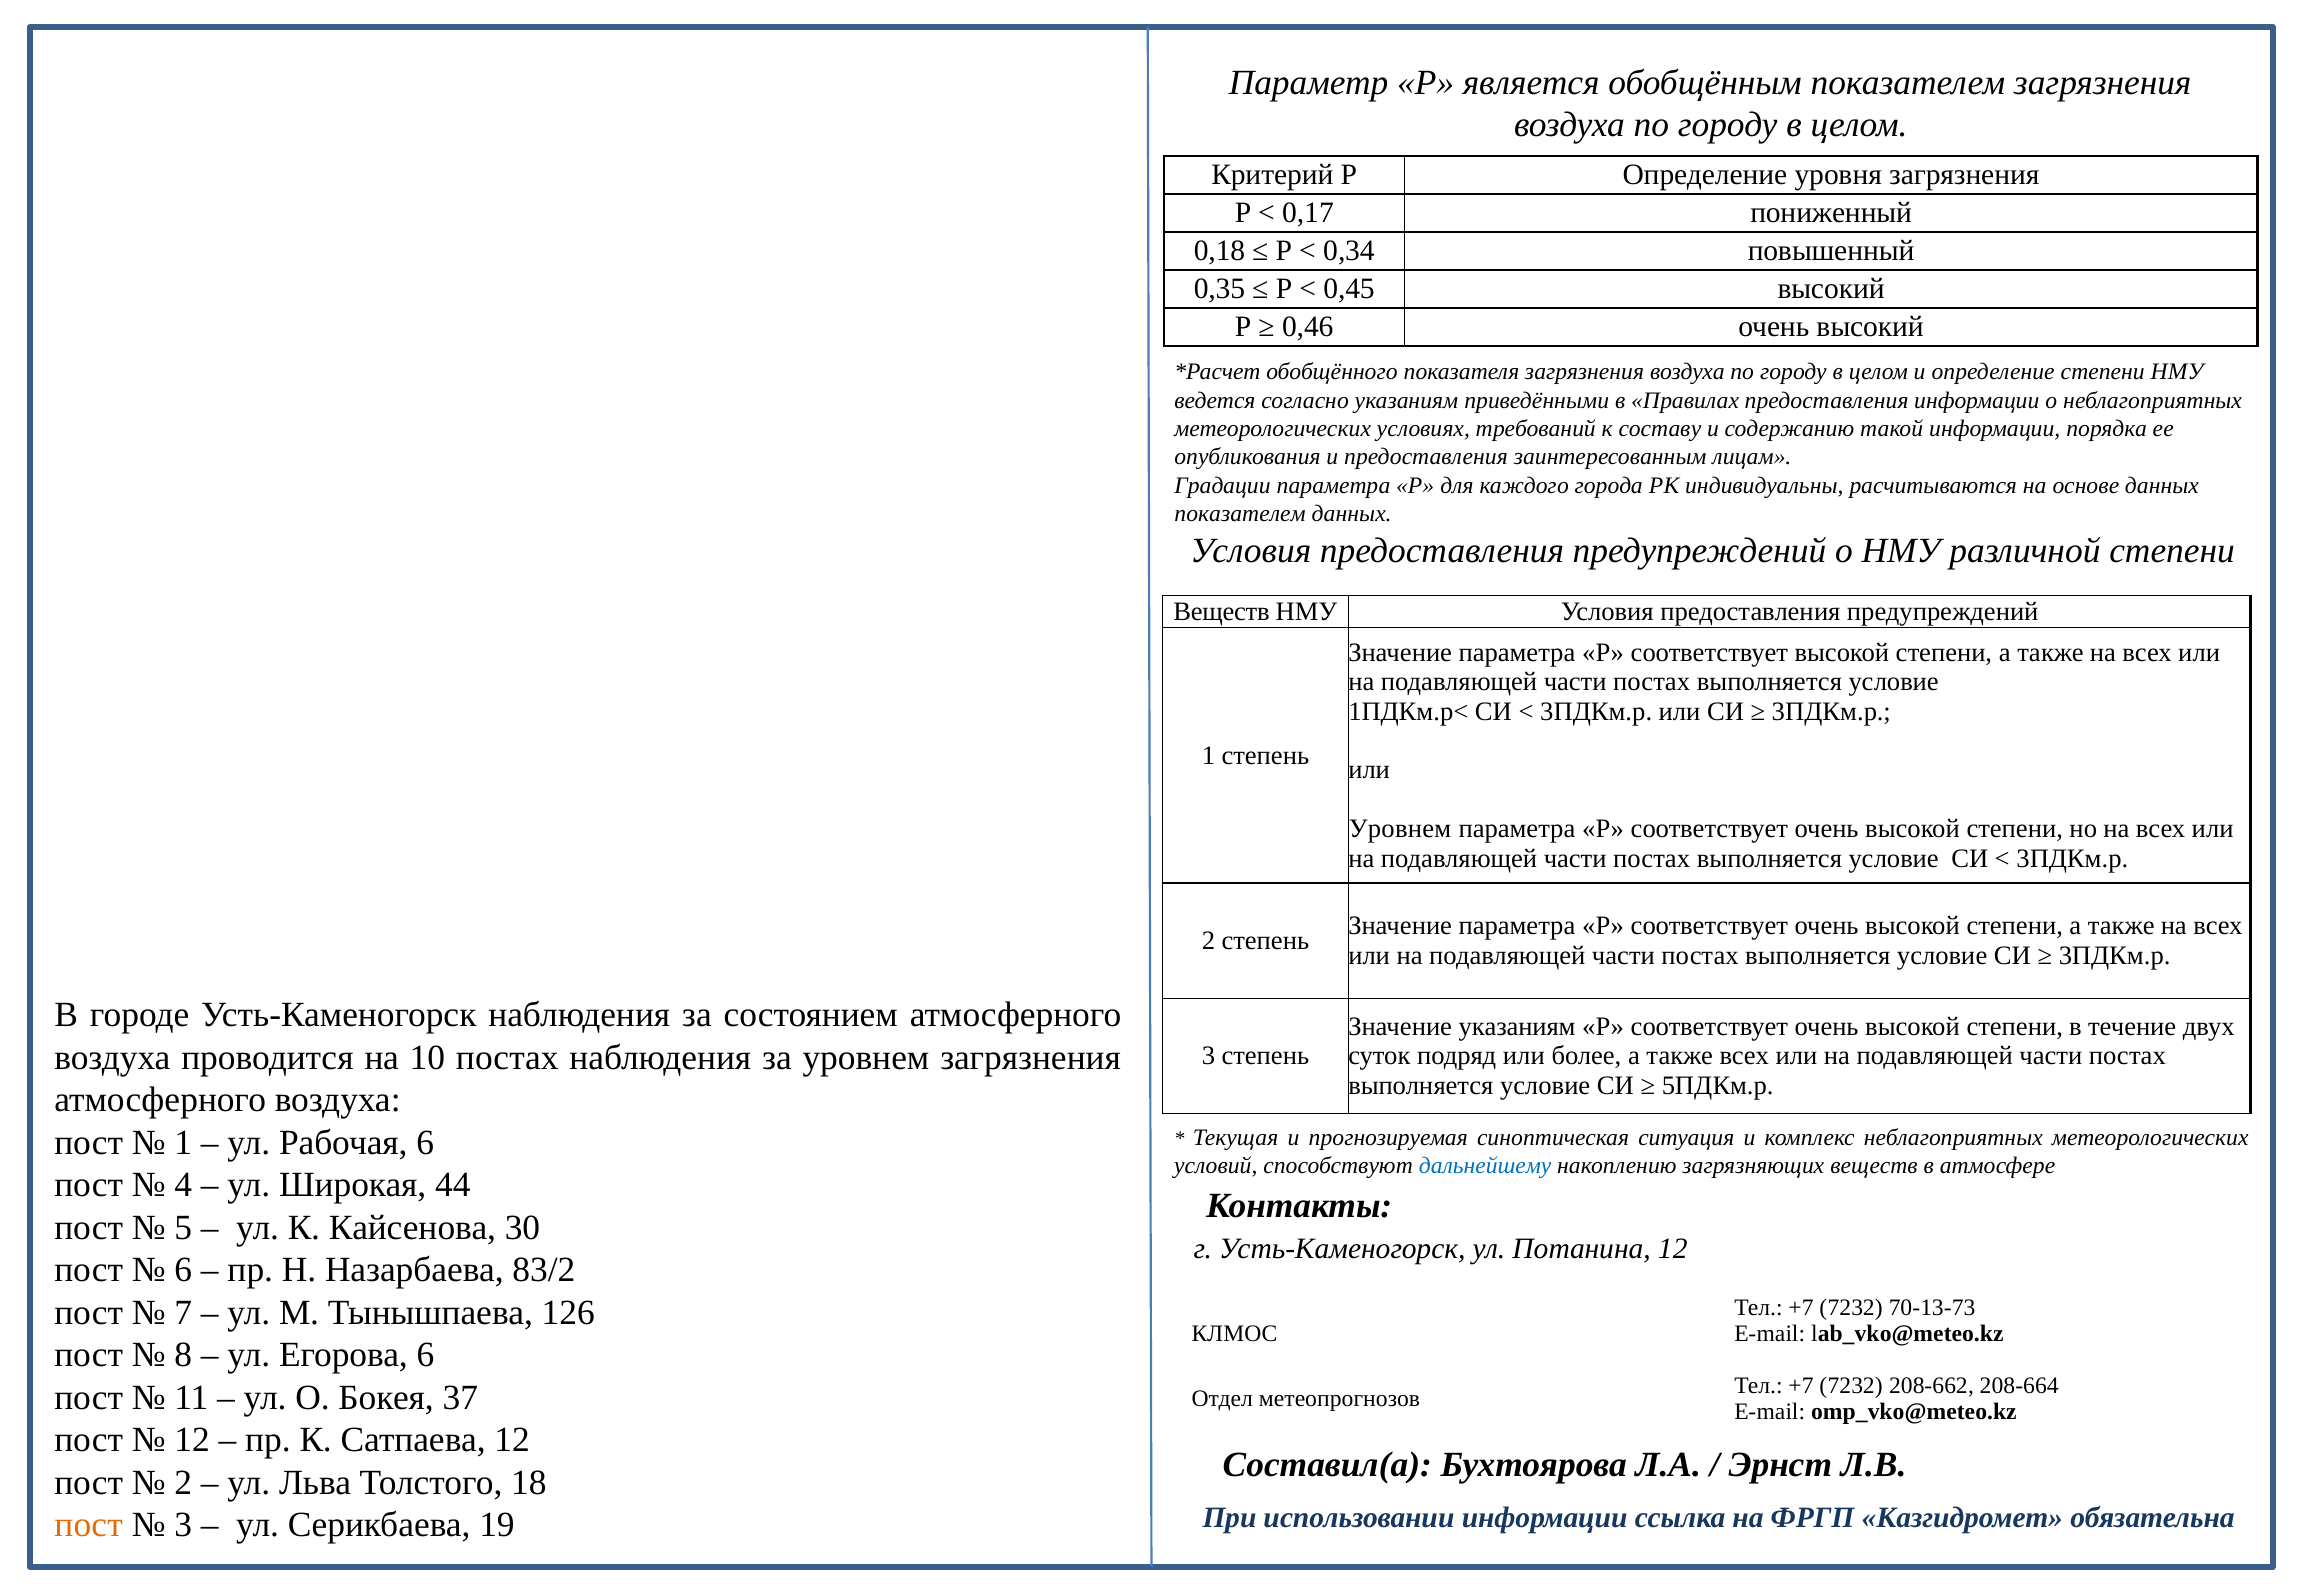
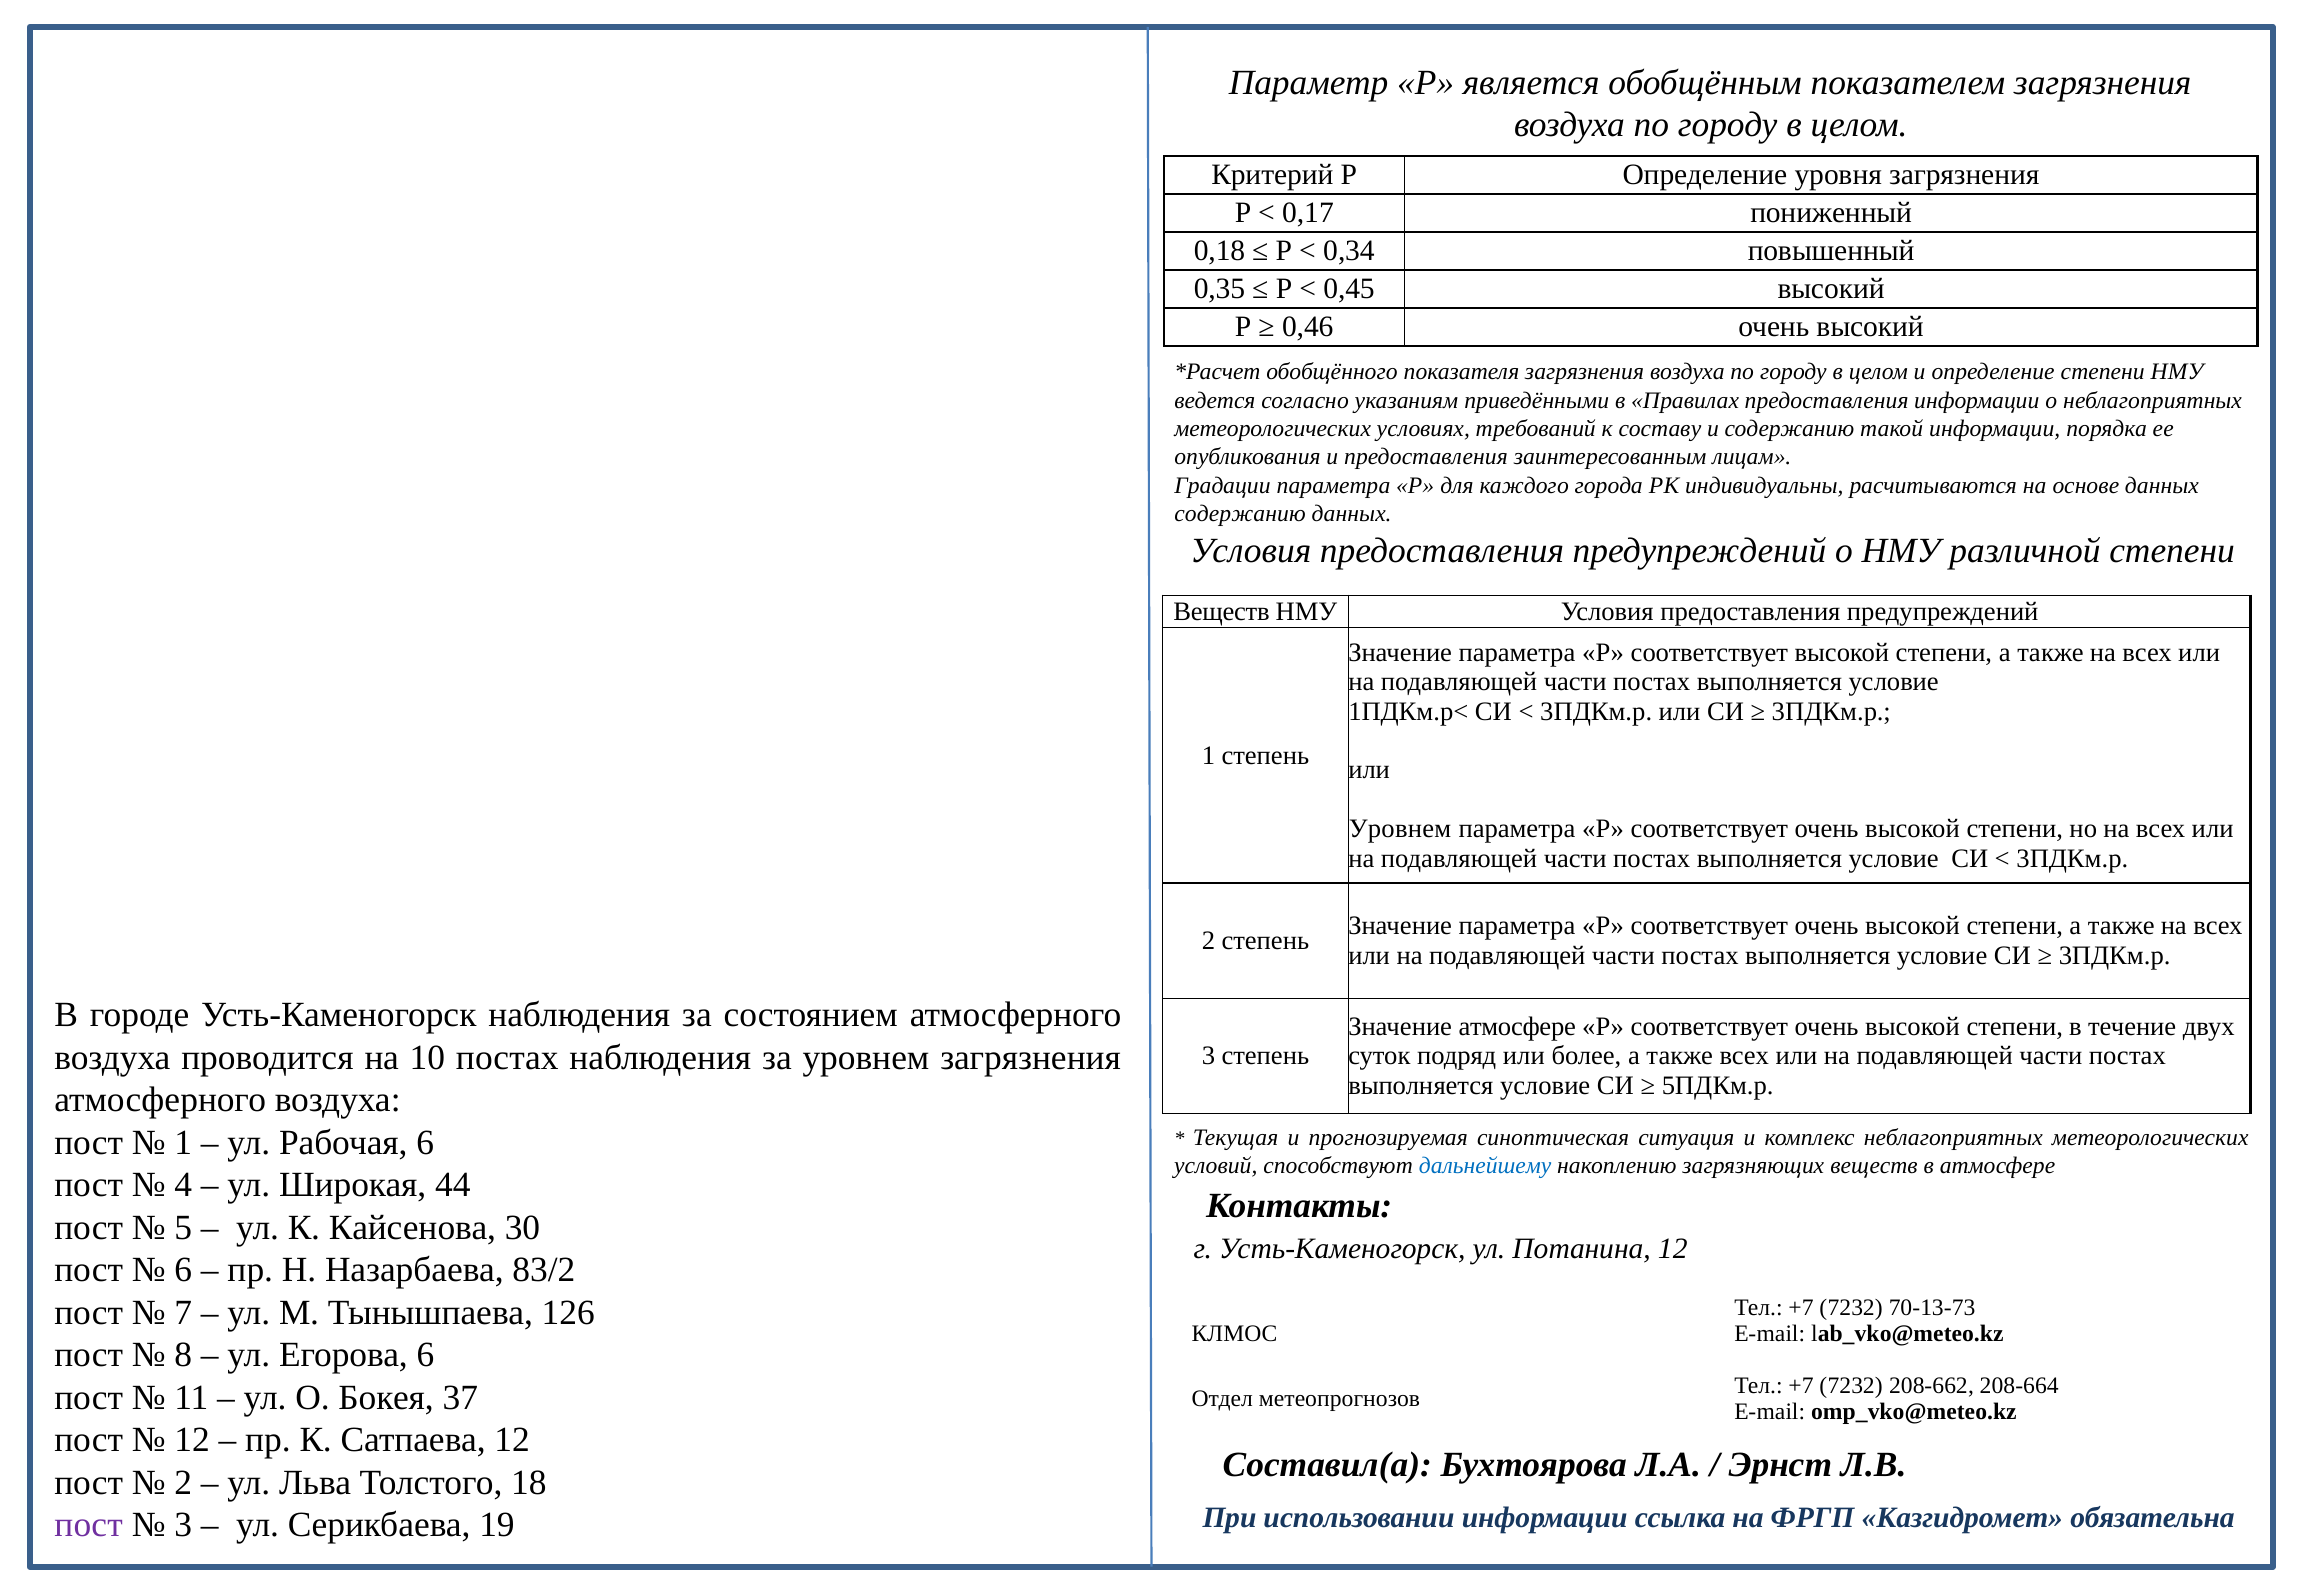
показателем at (1240, 514): показателем -> содержанию
Значение указаниям: указаниям -> атмосфере
пост at (89, 1526) colour: orange -> purple
